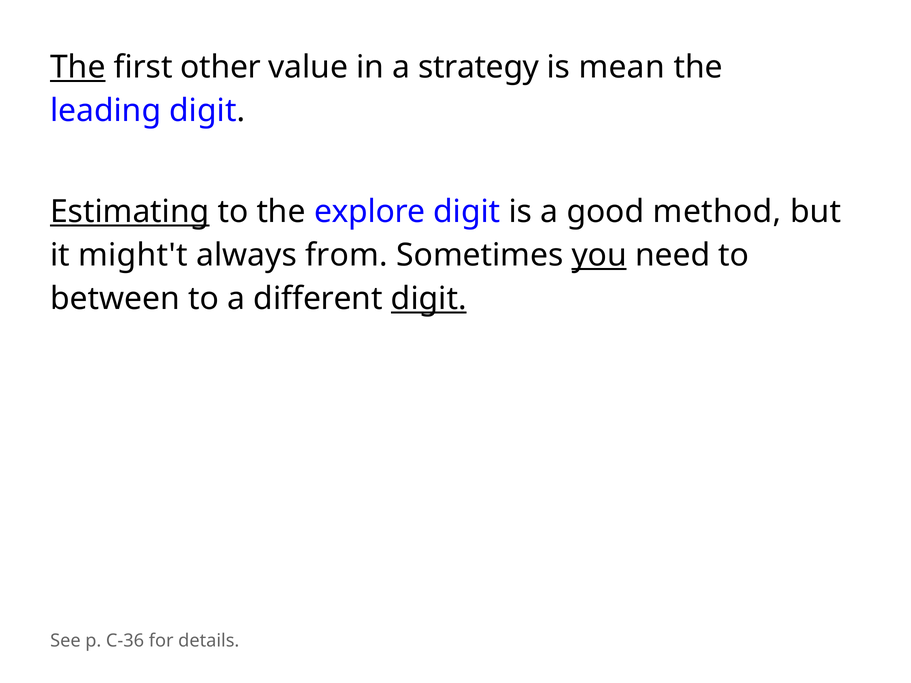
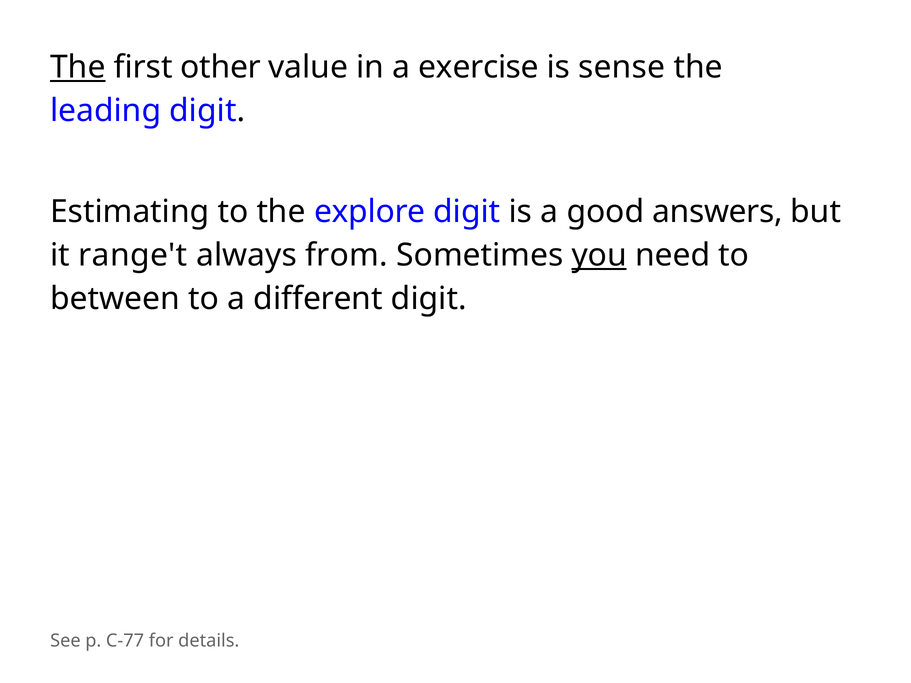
strategy: strategy -> exercise
mean: mean -> sense
Estimating underline: present -> none
method: method -> answers
might't: might't -> range't
digit at (429, 299) underline: present -> none
C-36: C-36 -> C-77
